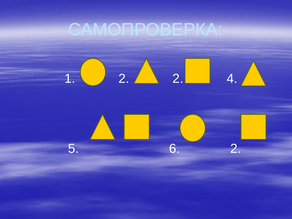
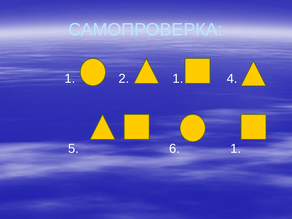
2 2: 2 -> 1
6 2: 2 -> 1
